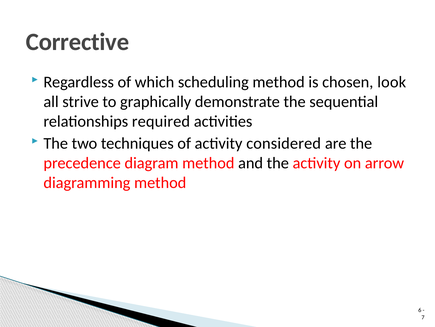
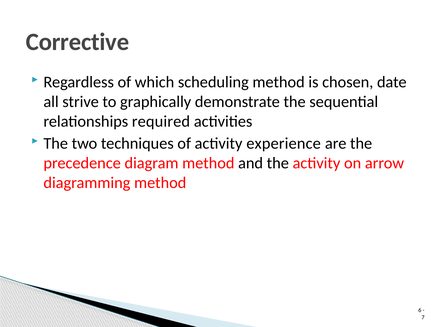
look: look -> date
considered: considered -> experience
